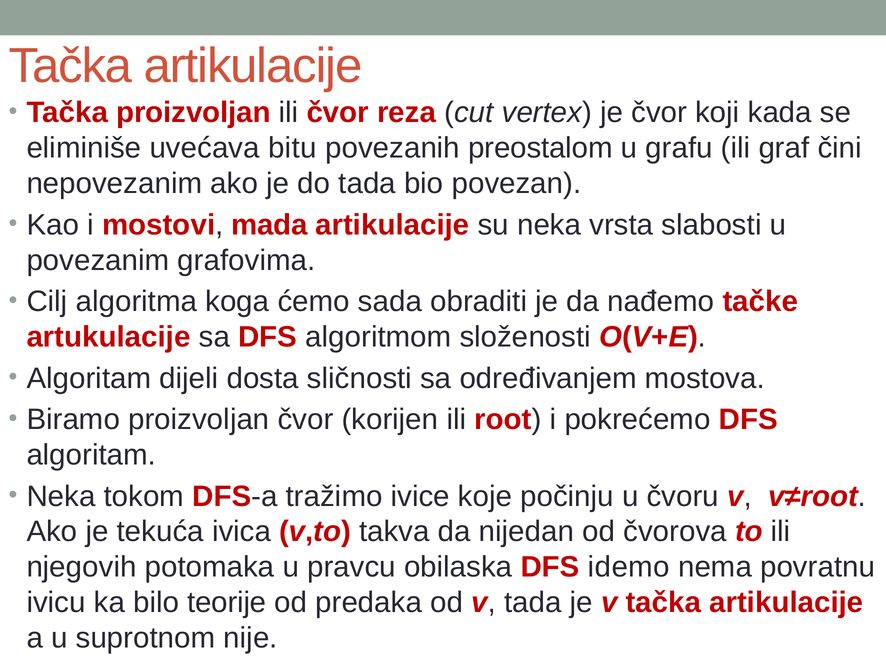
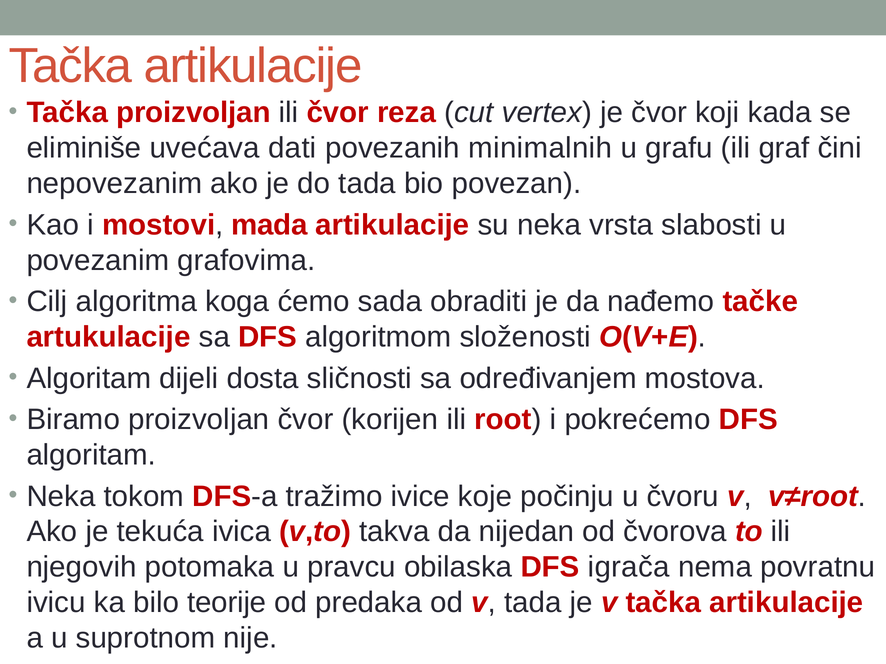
bitu: bitu -> dati
preostalom: preostalom -> minimalnih
idemo: idemo -> igrača
